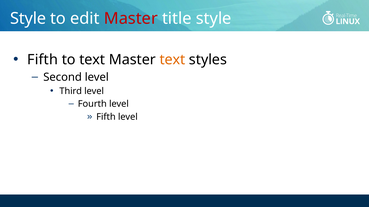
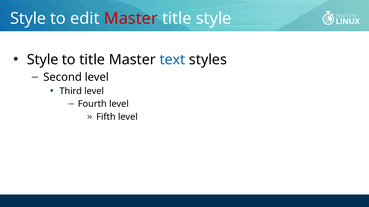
Fifth at (43, 60): Fifth -> Style
to text: text -> title
text at (172, 60) colour: orange -> blue
